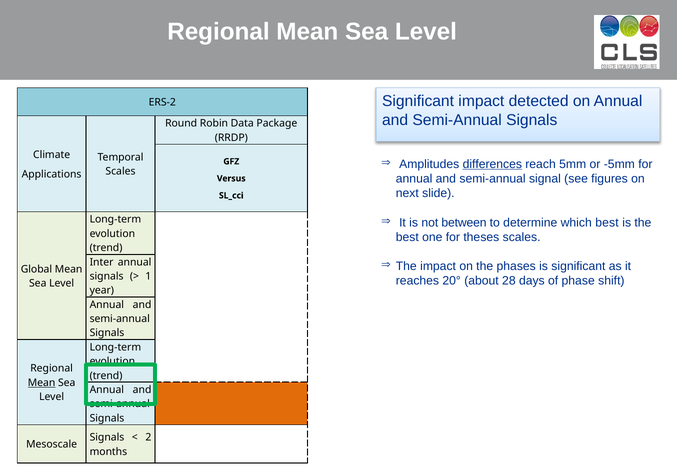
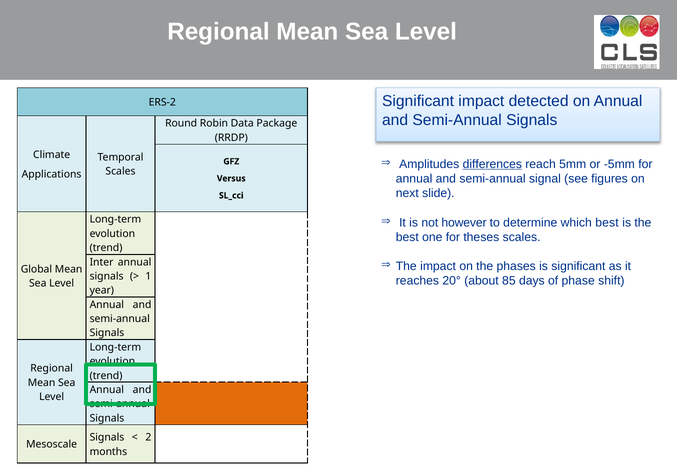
between: between -> however
28: 28 -> 85
Mean at (42, 382) underline: present -> none
